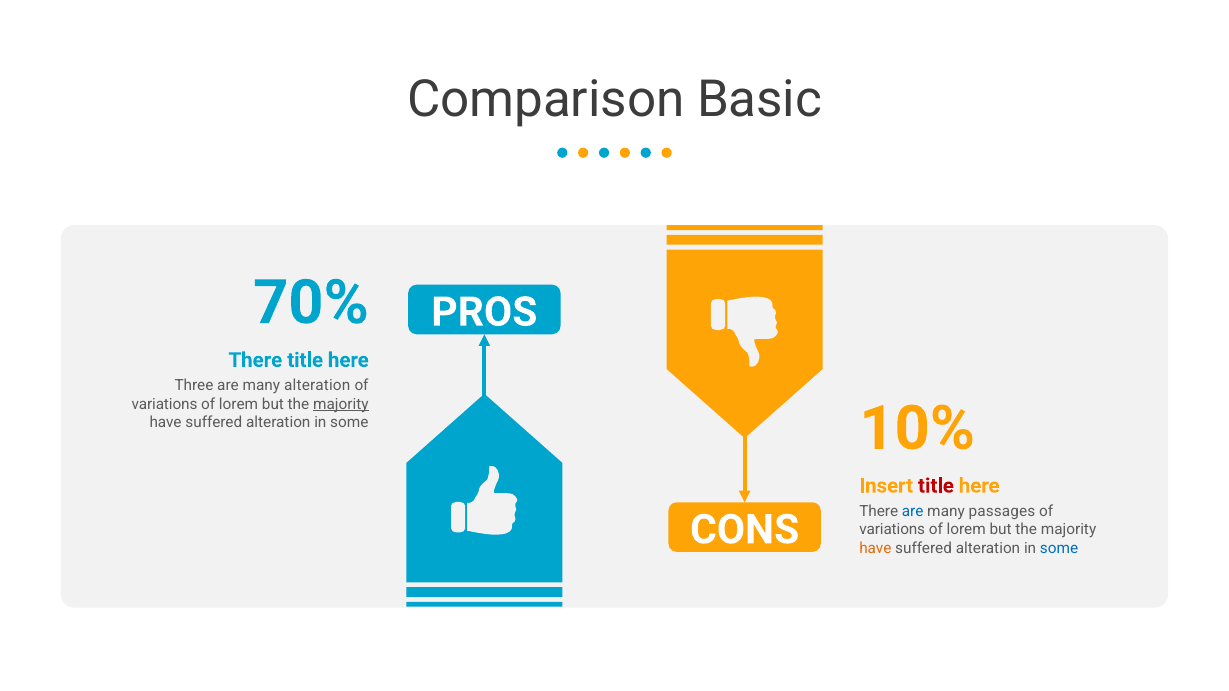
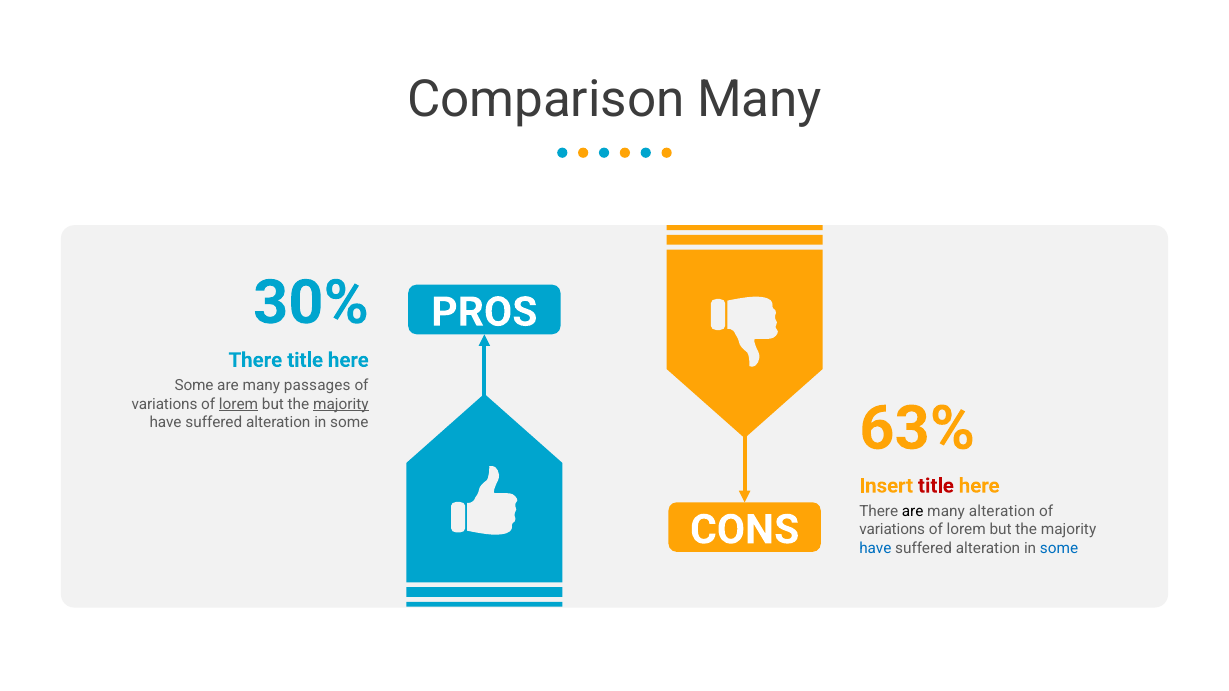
Comparison Basic: Basic -> Many
70%: 70% -> 30%
Three at (194, 386): Three -> Some
many alteration: alteration -> passages
lorem at (239, 404) underline: none -> present
10%: 10% -> 63%
are at (913, 512) colour: blue -> black
many passages: passages -> alteration
have at (875, 549) colour: orange -> blue
